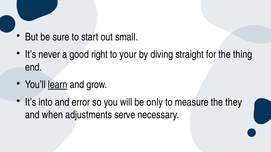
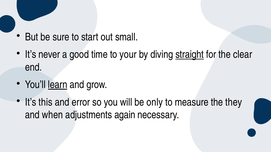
right: right -> time
straight underline: none -> present
thing: thing -> clear
into: into -> this
serve: serve -> again
